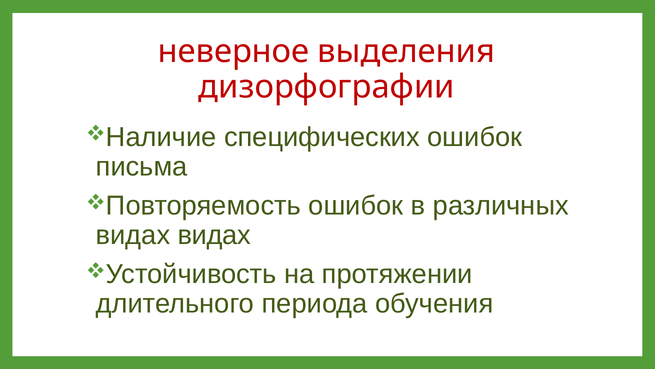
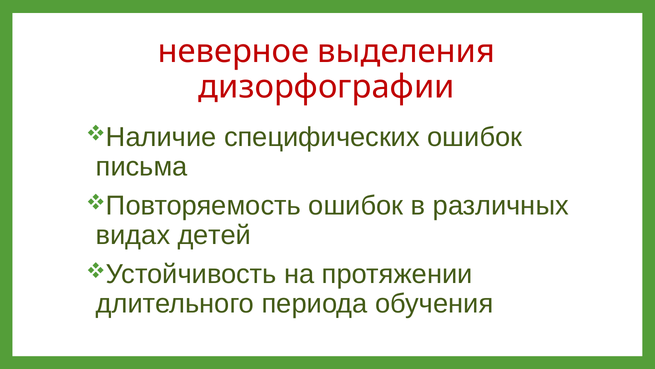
видах видах: видах -> детей
